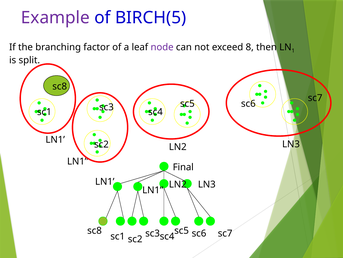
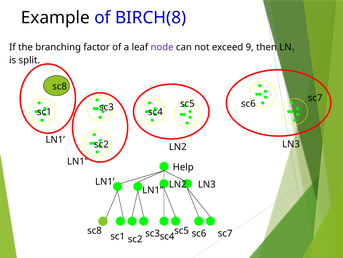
Example colour: purple -> black
BIRCH(5: BIRCH(5 -> BIRCH(8
8: 8 -> 9
Final: Final -> Help
